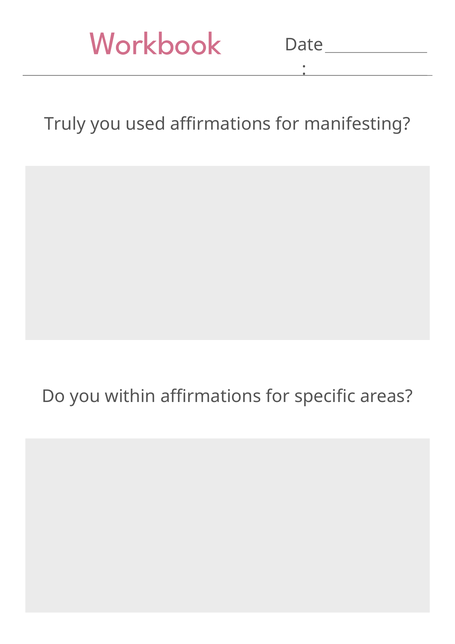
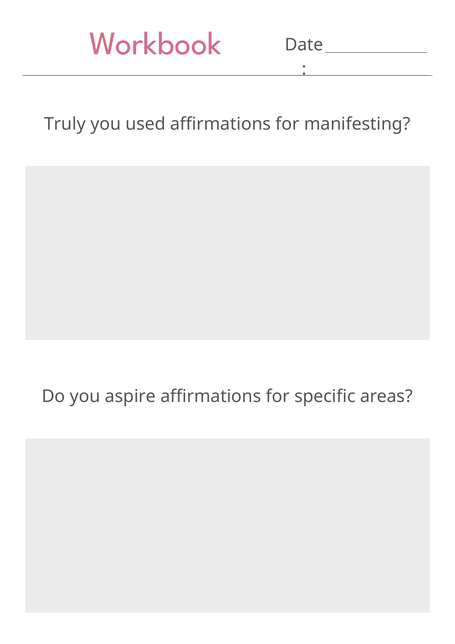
within: within -> aspire
